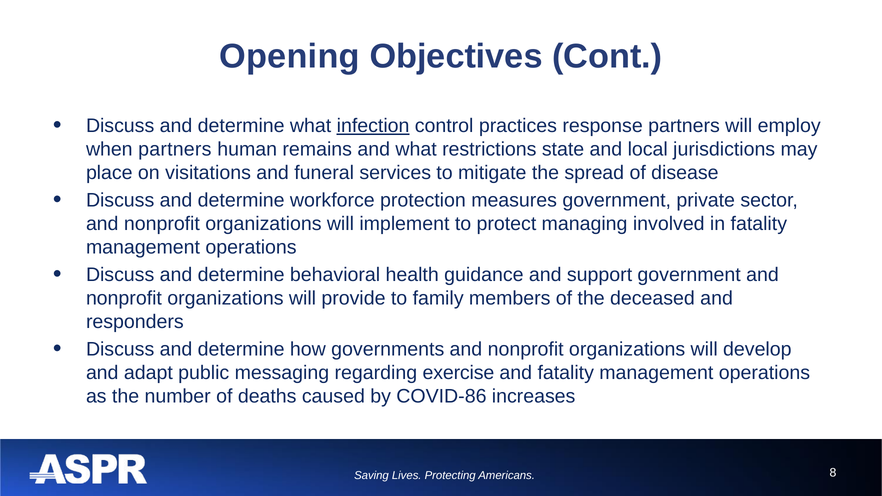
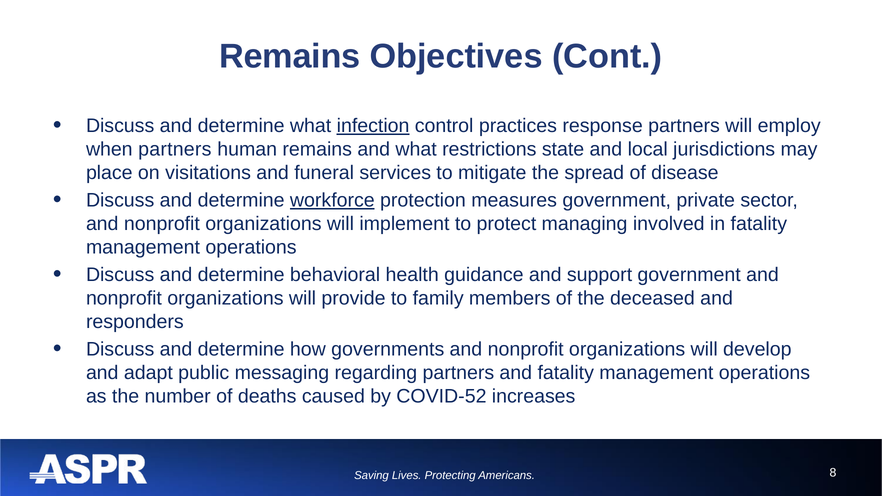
Opening at (290, 57): Opening -> Remains
workforce underline: none -> present
regarding exercise: exercise -> partners
COVID-86: COVID-86 -> COVID-52
